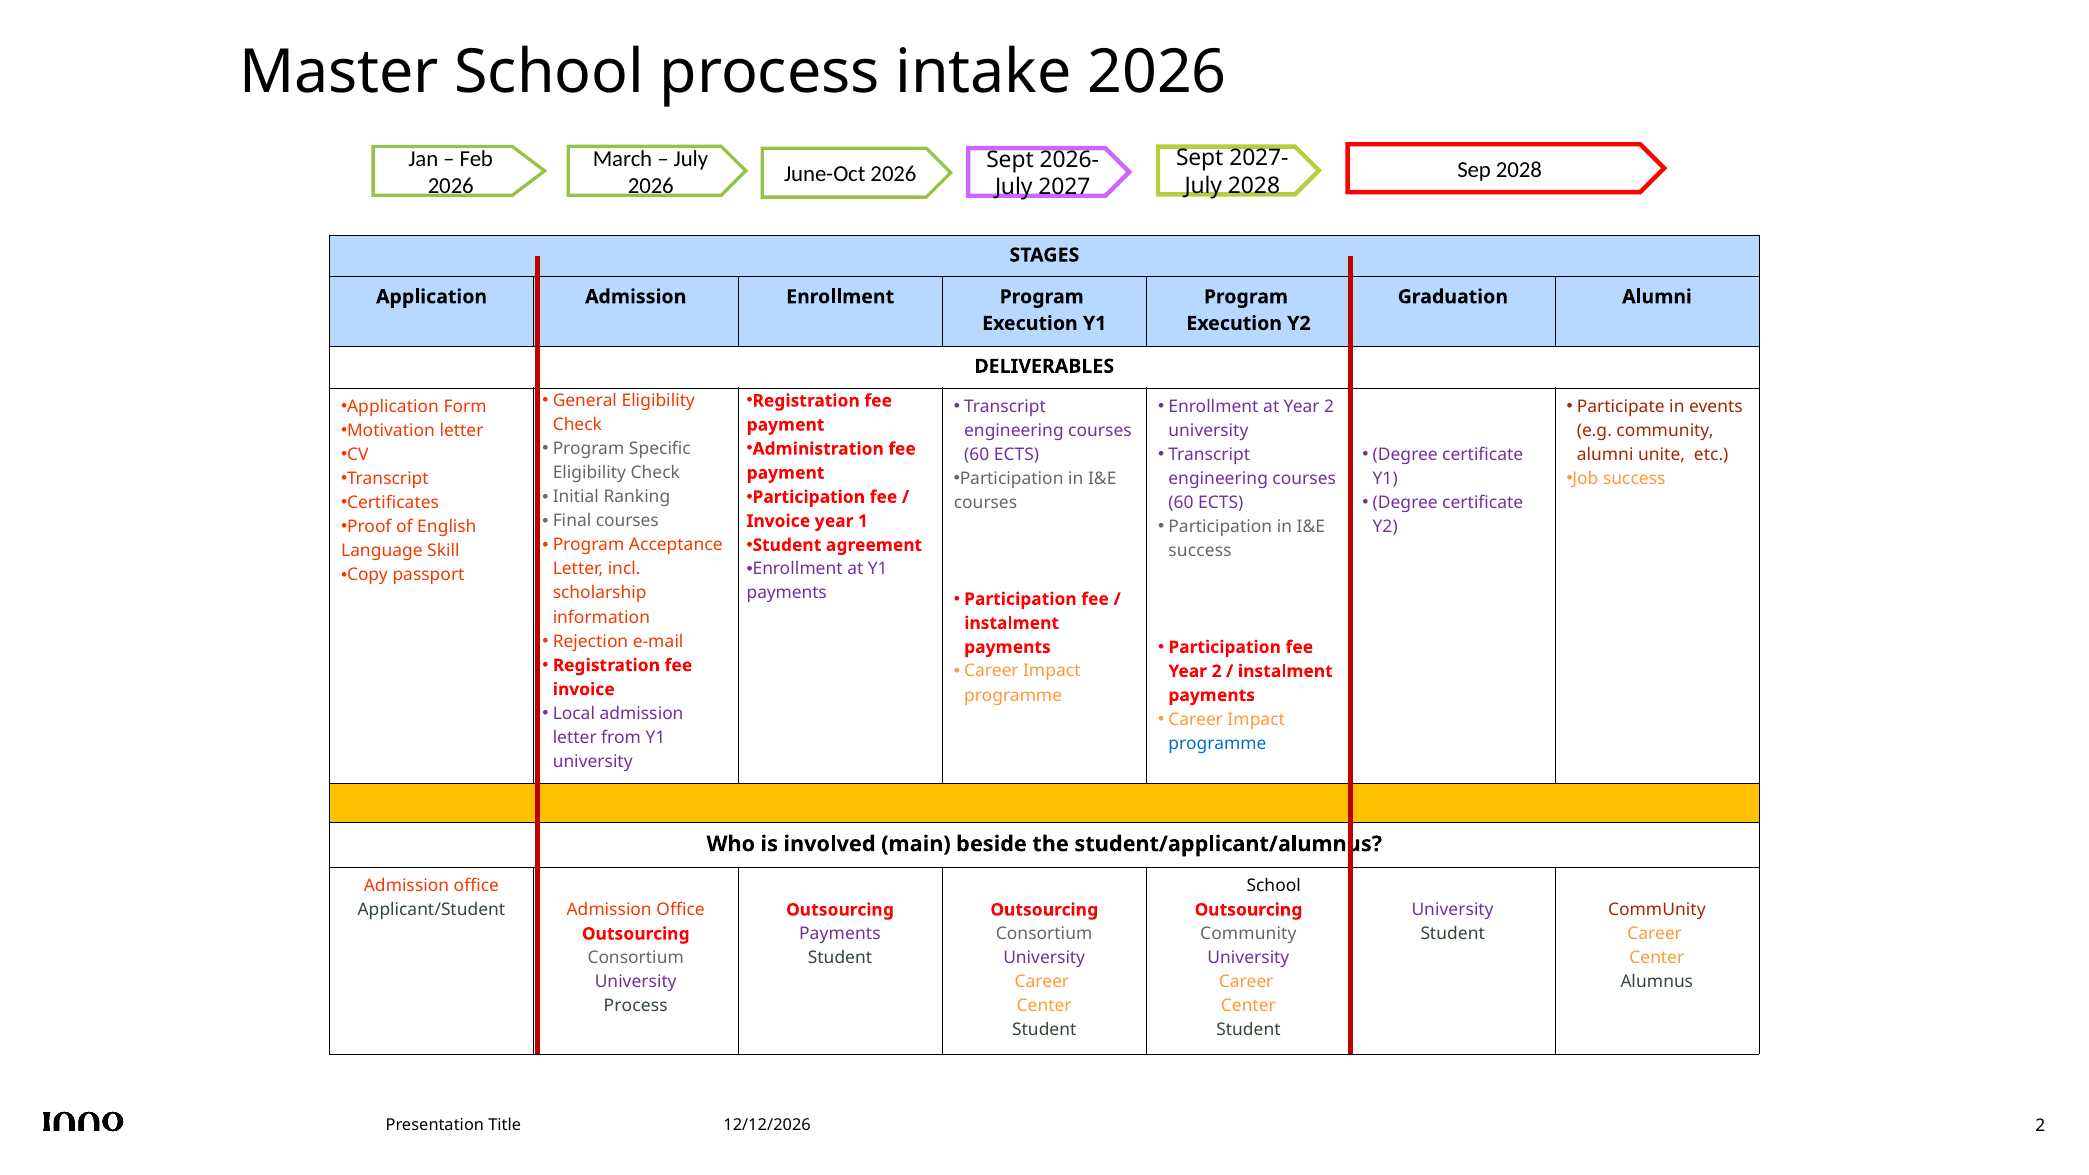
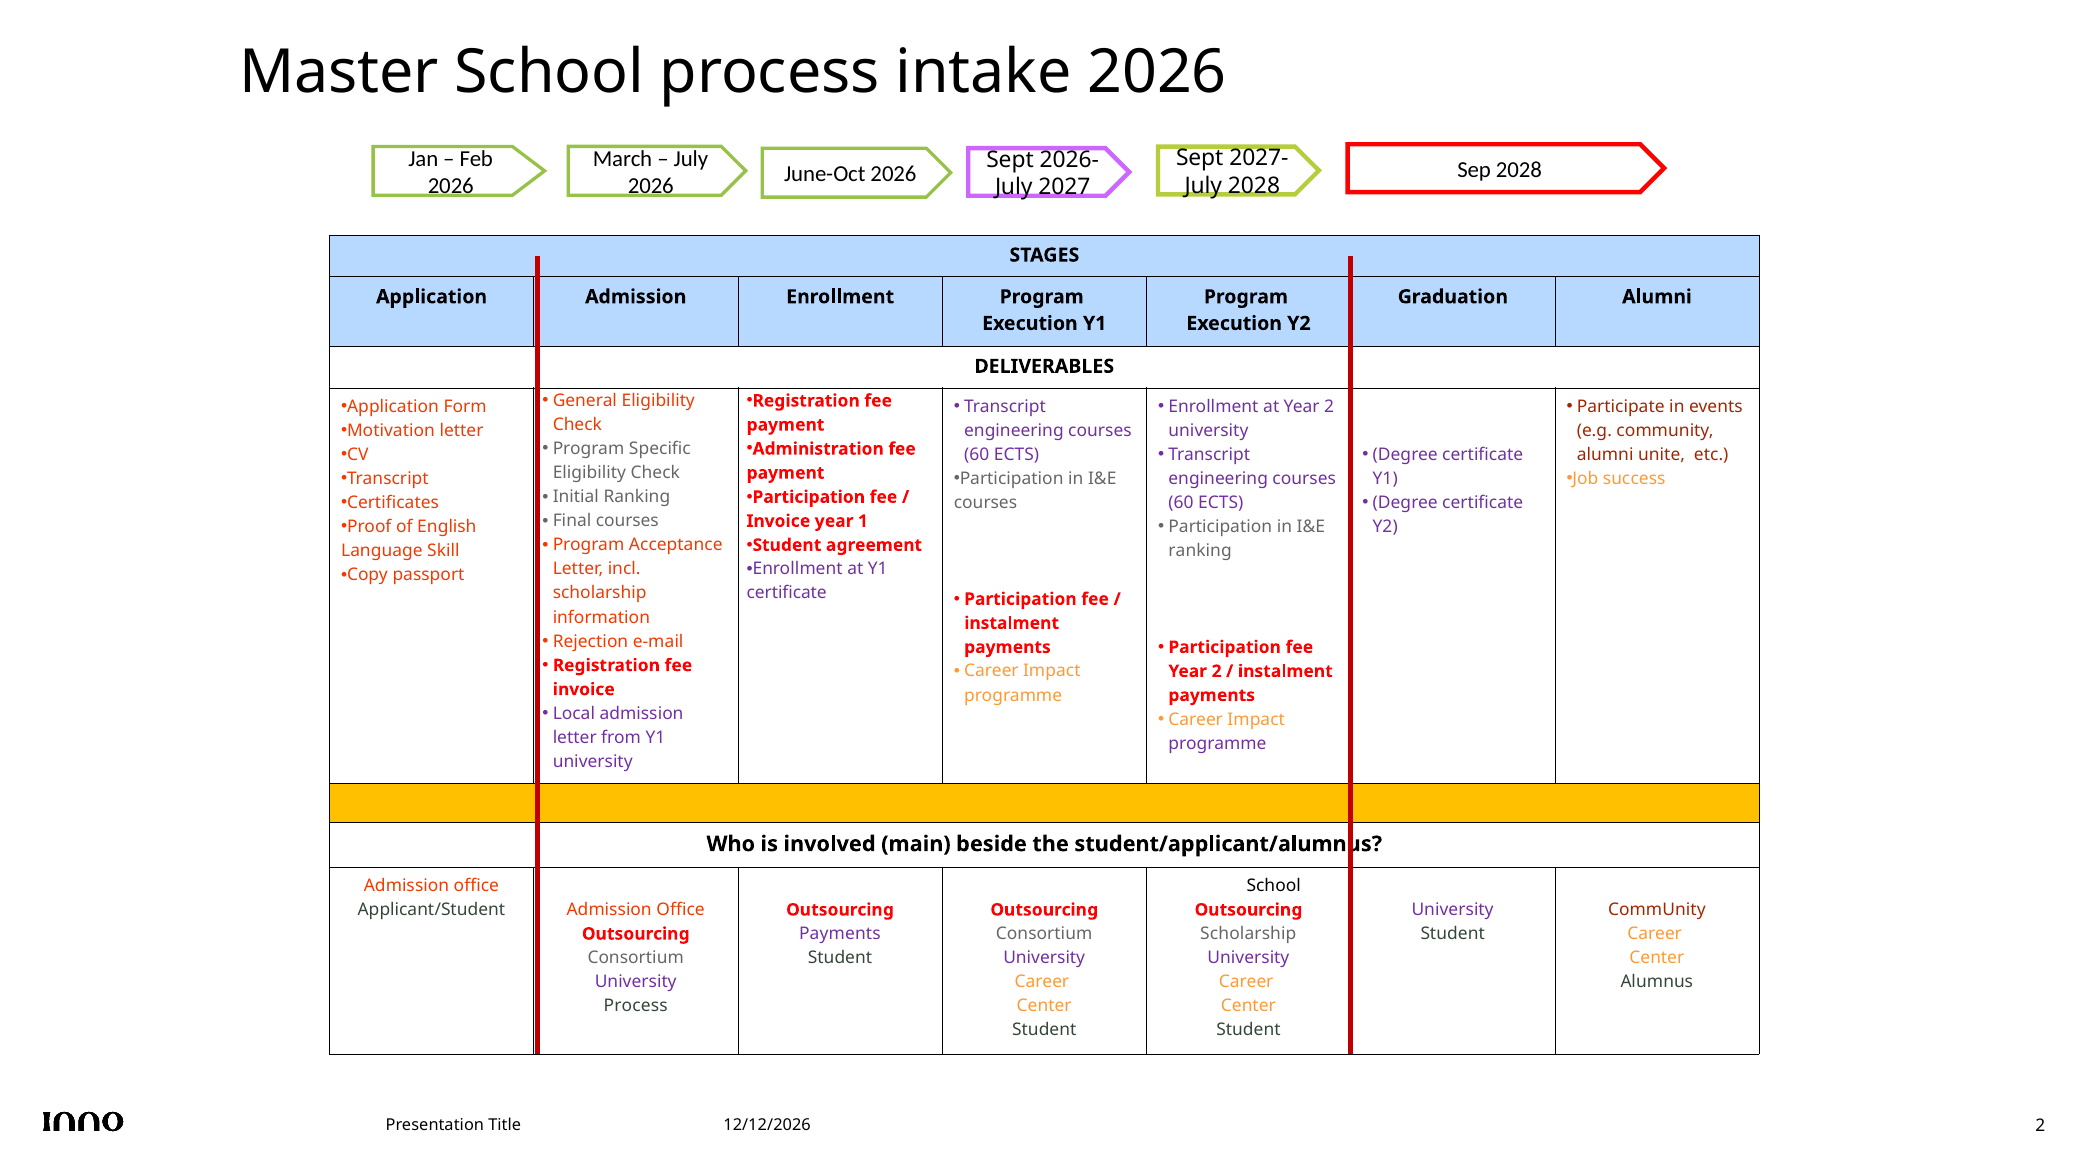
success at (1200, 551): success -> ranking
payments at (787, 593): payments -> certificate
programme at (1217, 743) colour: blue -> purple
Community at (1248, 934): Community -> Scholarship
